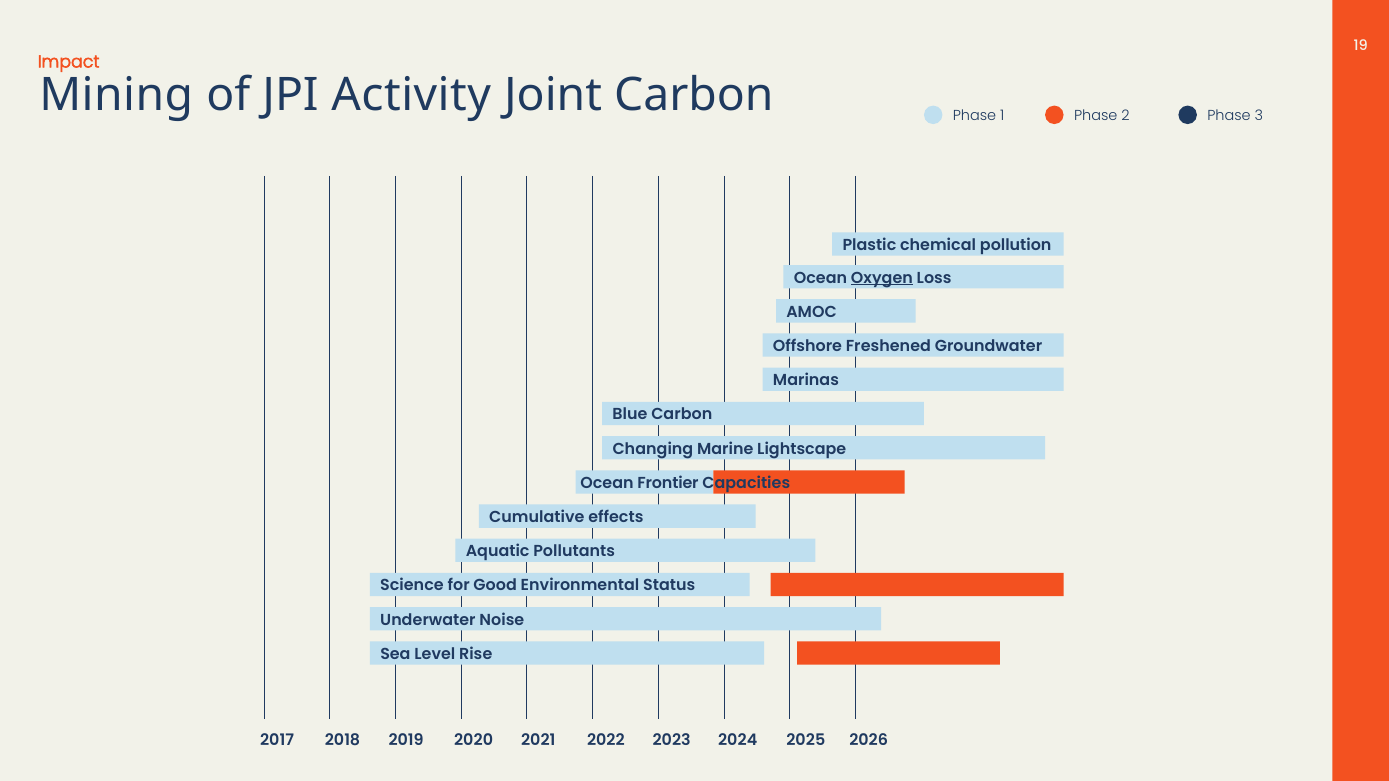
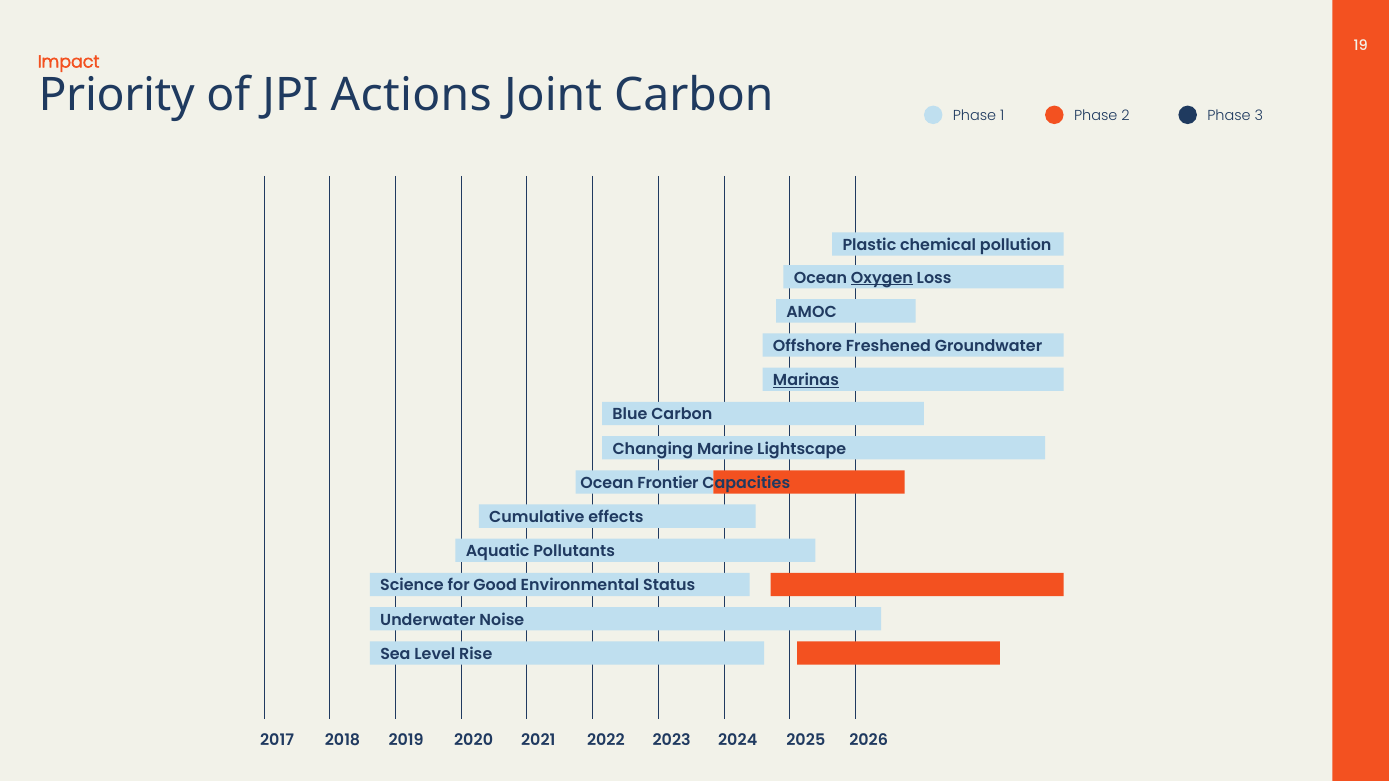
Mining: Mining -> Priority
Activity: Activity -> Actions
Marinas underline: none -> present
